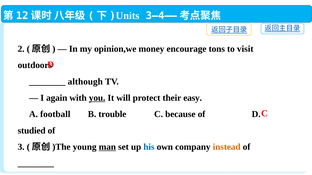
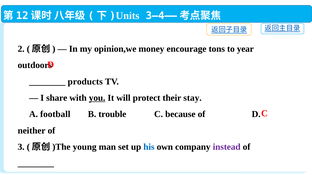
visit: visit -> year
although: although -> products
again: again -> share
easy: easy -> stay
studied at (32, 131): studied -> neither
man underline: present -> none
instead colour: orange -> purple
